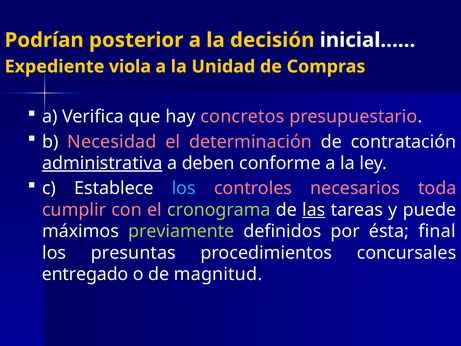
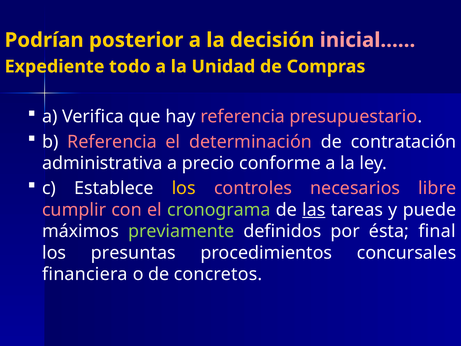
inicial…… colour: white -> pink
viola: viola -> todo
hay concretos: concretos -> referencia
b Necesidad: Necesidad -> Referencia
administrativa underline: present -> none
deben: deben -> precio
los at (184, 188) colour: light blue -> yellow
toda: toda -> libre
entregado: entregado -> financiera
magnitud: magnitud -> concretos
